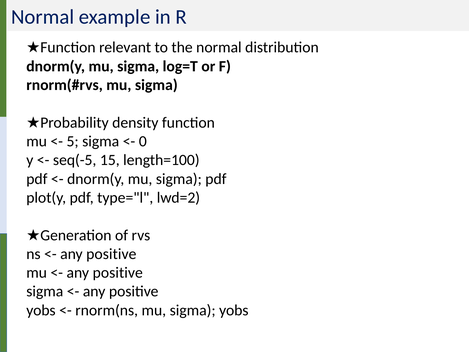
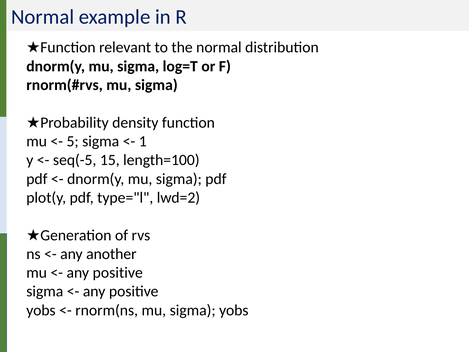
0: 0 -> 1
positive at (111, 254): positive -> another
